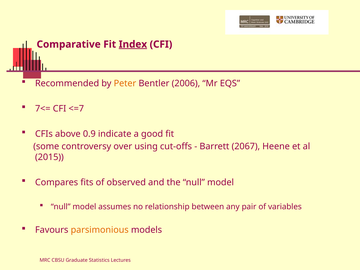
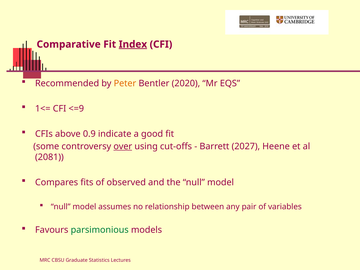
2006: 2006 -> 2020
7<=: 7<= -> 1<=
<=7: <=7 -> <=9
over underline: none -> present
2067: 2067 -> 2027
2015: 2015 -> 2081
parsimonious colour: orange -> green
